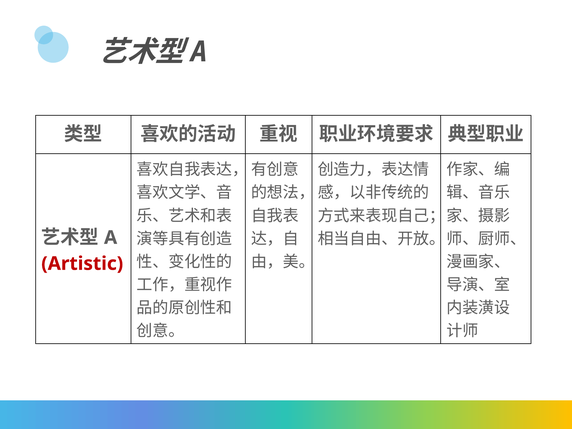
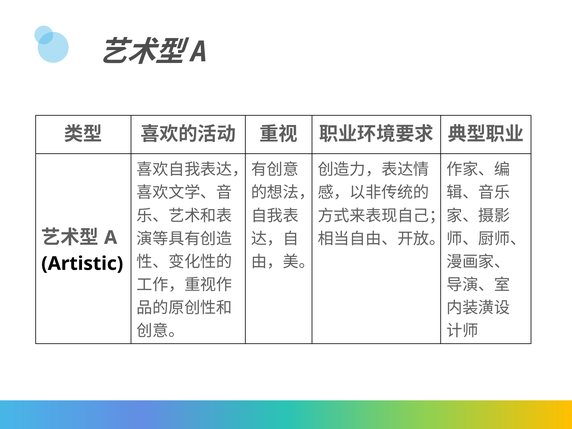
Artistic colour: red -> black
